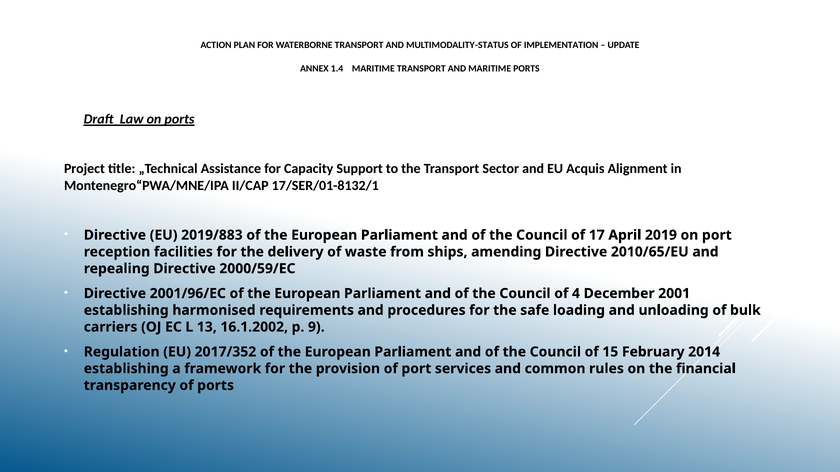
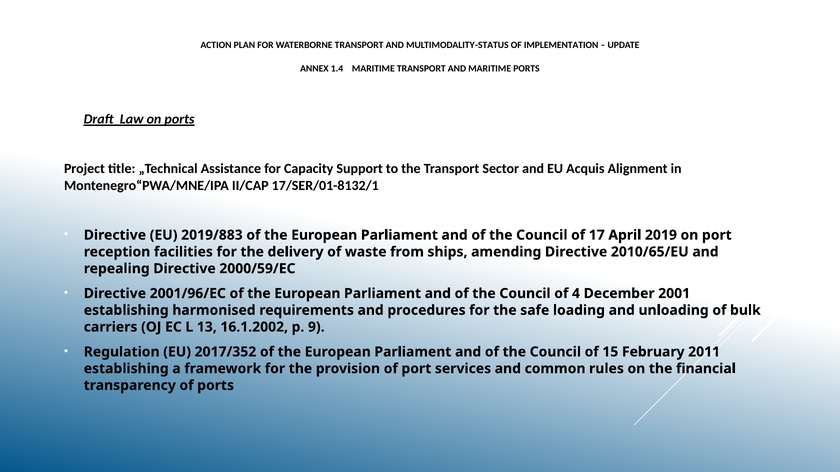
2014: 2014 -> 2011
